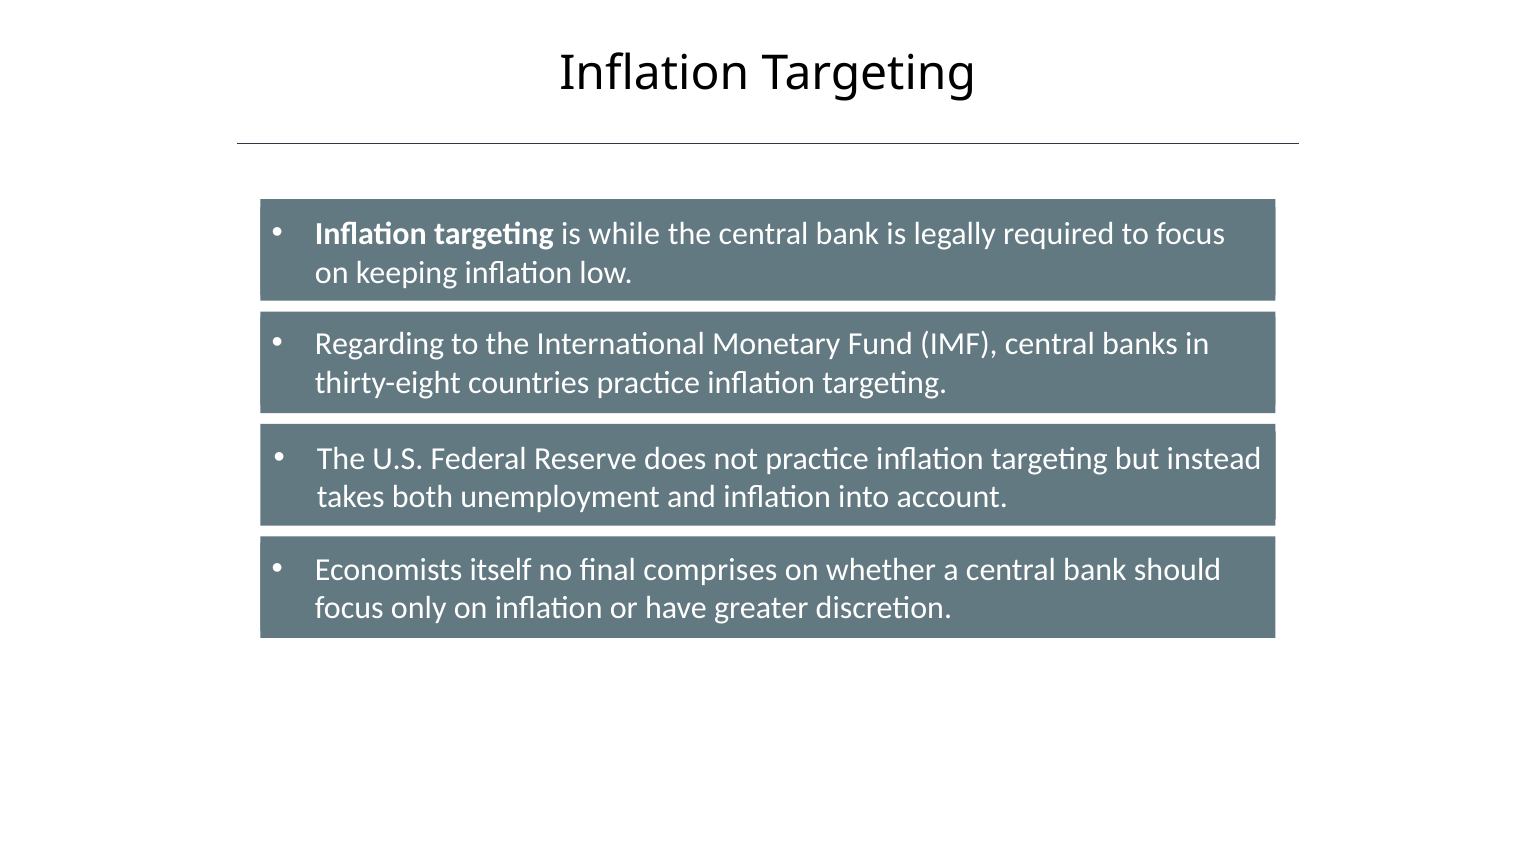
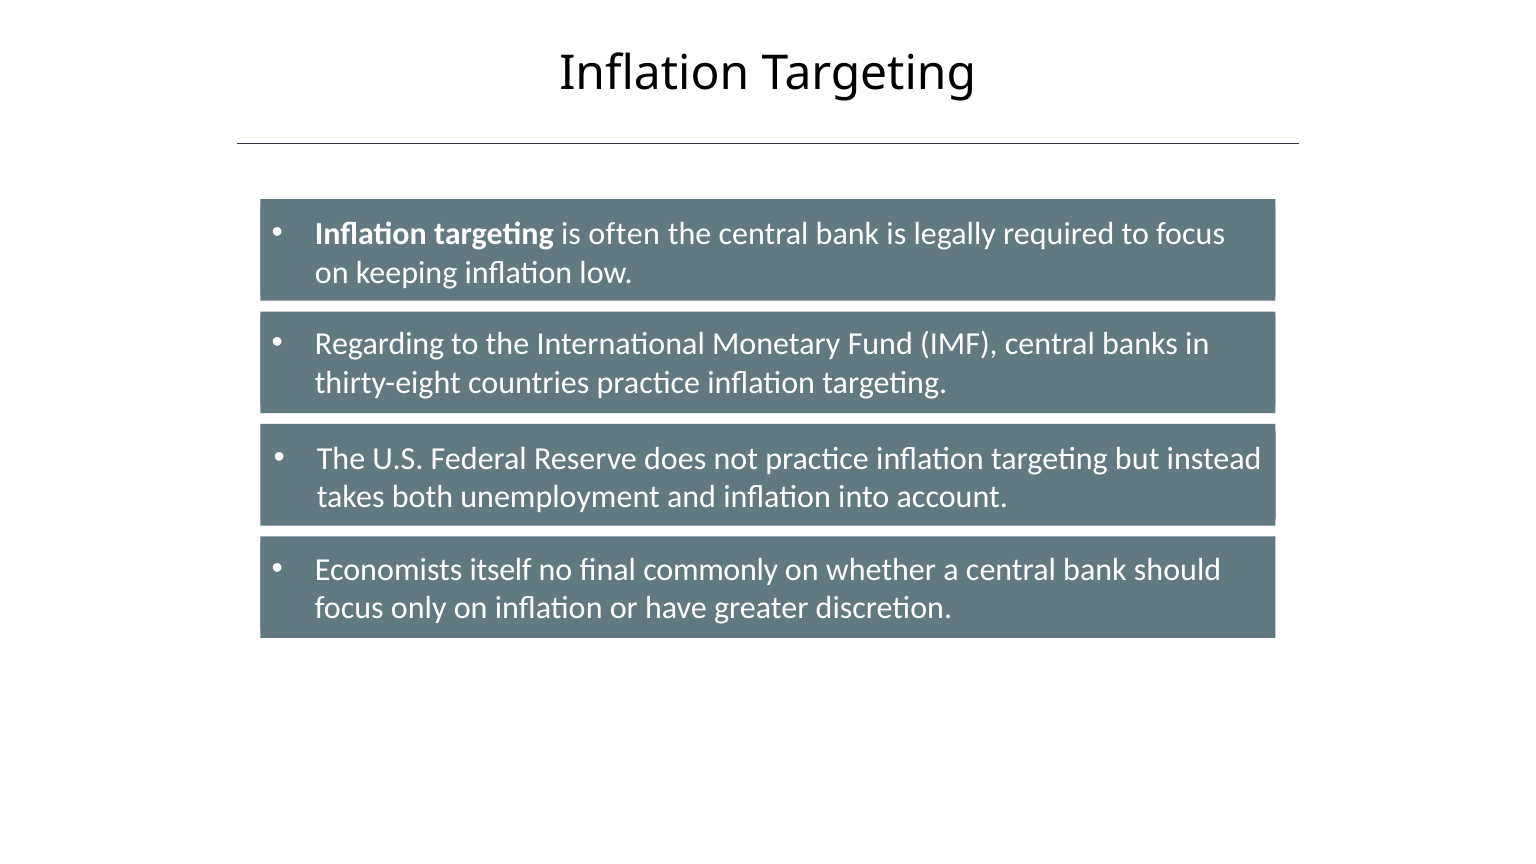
while: while -> often
comprises: comprises -> commonly
